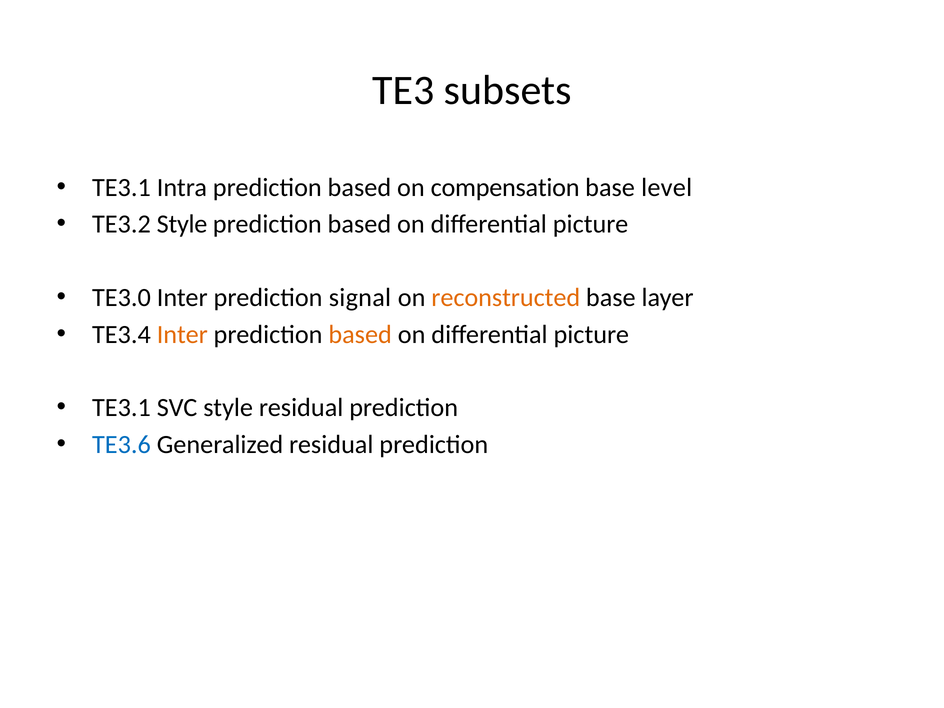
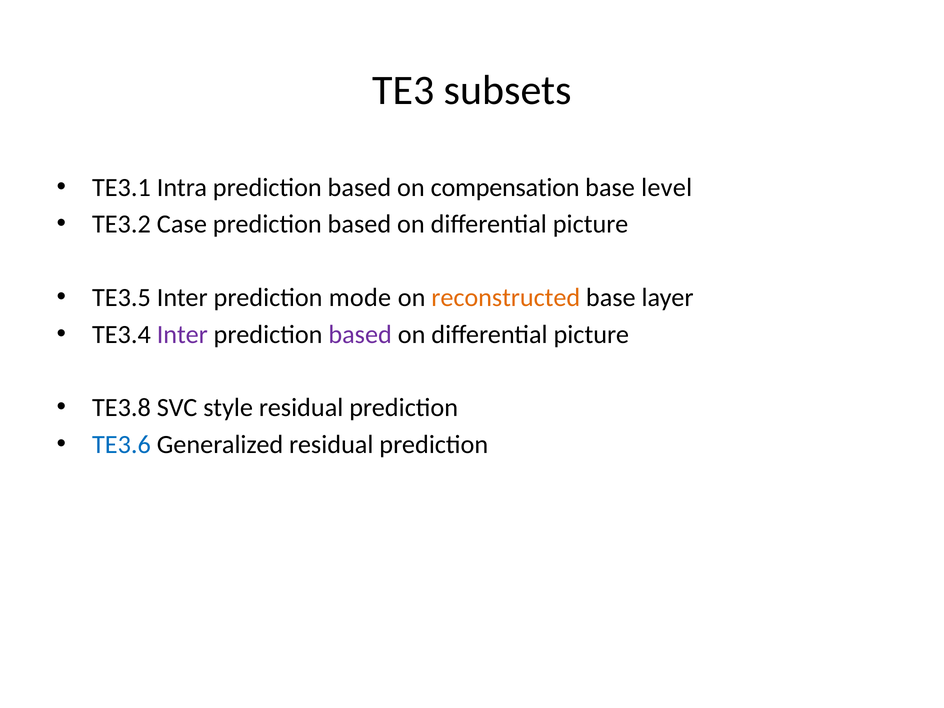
TE3.2 Style: Style -> Case
TE3.0: TE3.0 -> TE3.5
signal: signal -> mode
Inter at (182, 334) colour: orange -> purple
based at (360, 334) colour: orange -> purple
TE3.1 at (121, 408): TE3.1 -> TE3.8
